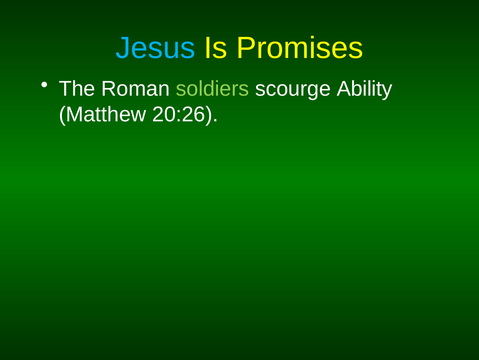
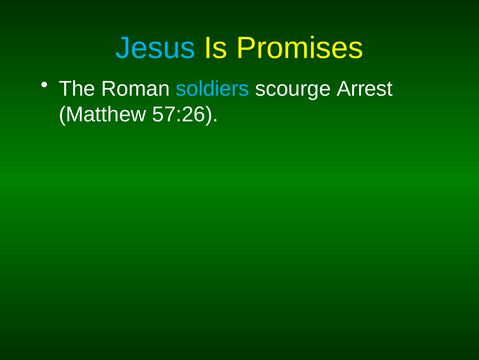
soldiers colour: light green -> light blue
Ability: Ability -> Arrest
20:26: 20:26 -> 57:26
